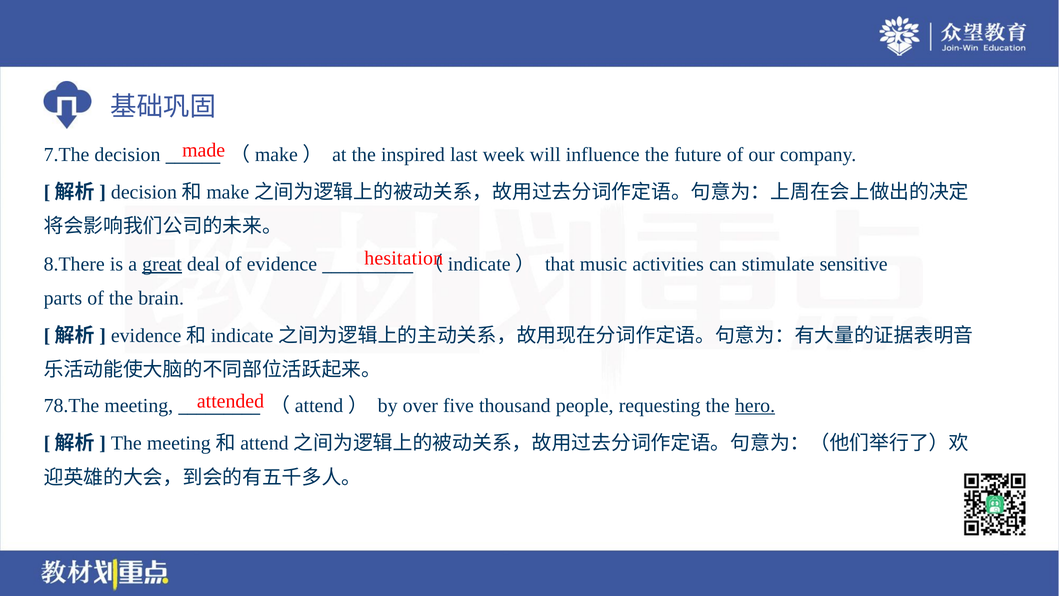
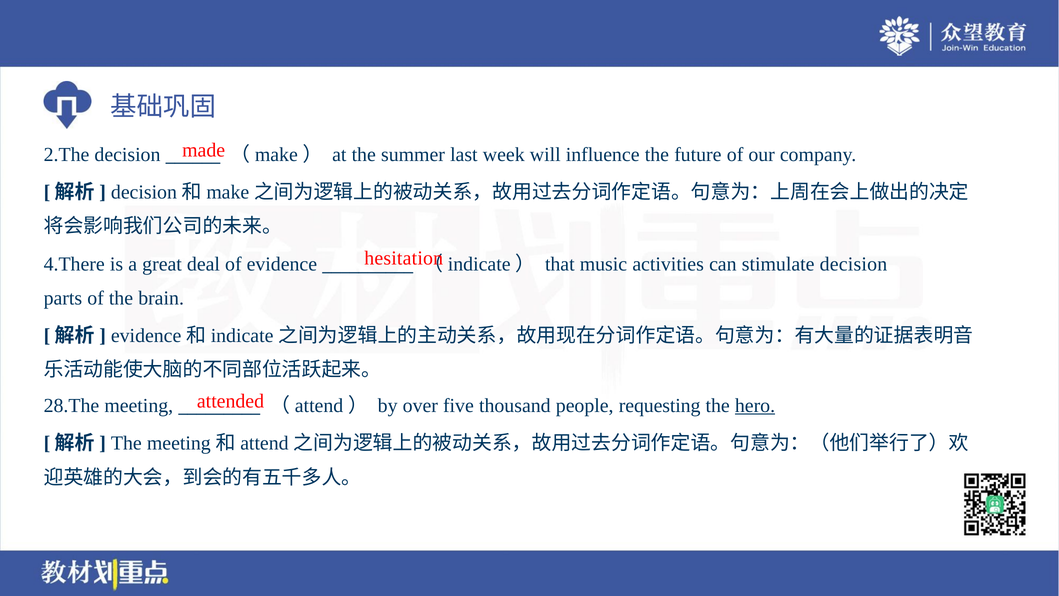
7.The: 7.The -> 2.The
inspired: inspired -> summer
8.There: 8.There -> 4.There
great underline: present -> none
stimulate sensitive: sensitive -> decision
78.The: 78.The -> 28.The
